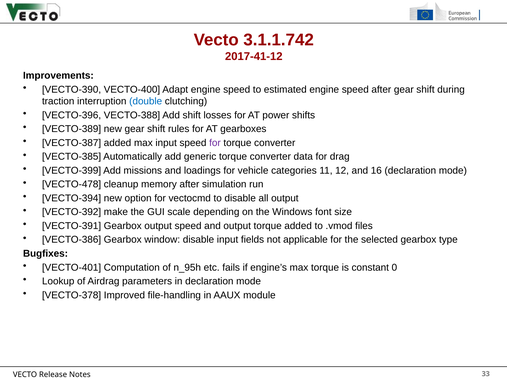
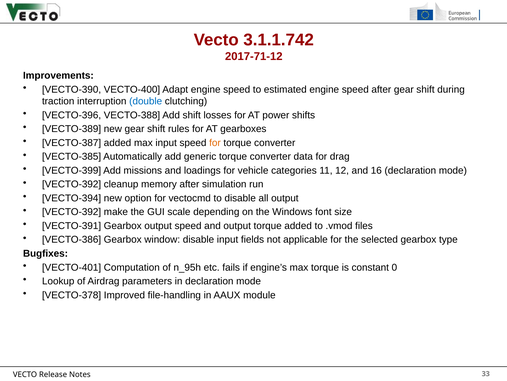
2017-41-12: 2017-41-12 -> 2017-71-12
for at (215, 143) colour: purple -> orange
VECTO-478 at (72, 184): VECTO-478 -> VECTO-392
